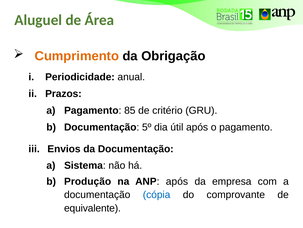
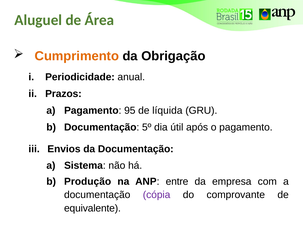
85: 85 -> 95
critério: critério -> líquida
ANP após: após -> entre
cópia colour: blue -> purple
